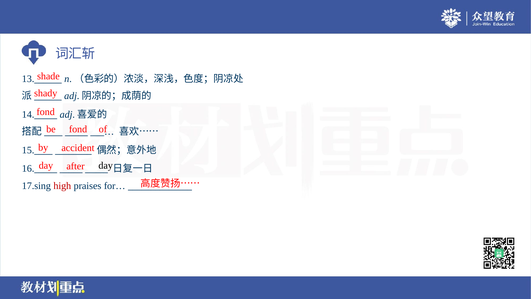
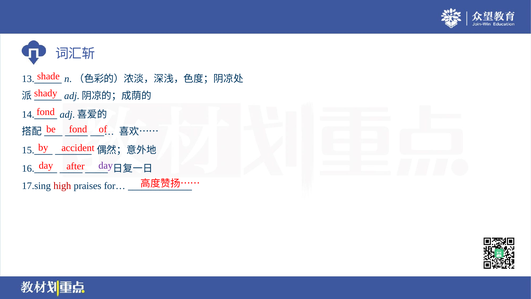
day at (106, 165) colour: black -> purple
